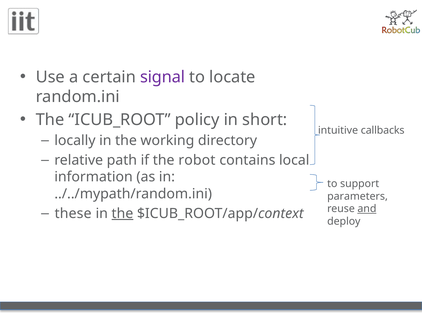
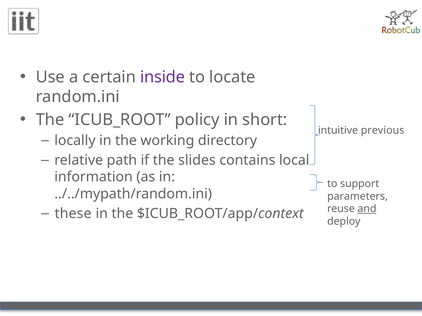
signal: signal -> inside
callbacks: callbacks -> previous
robot: robot -> slides
the at (122, 214) underline: present -> none
